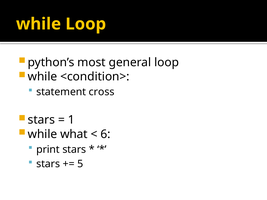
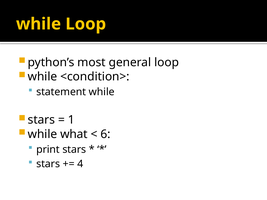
statement cross: cross -> while
5: 5 -> 4
